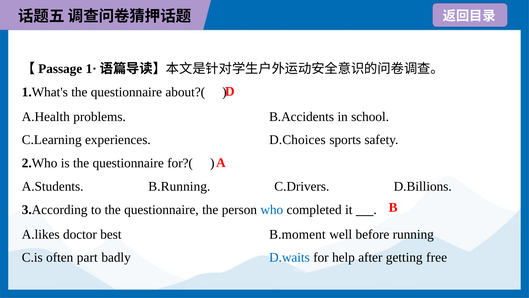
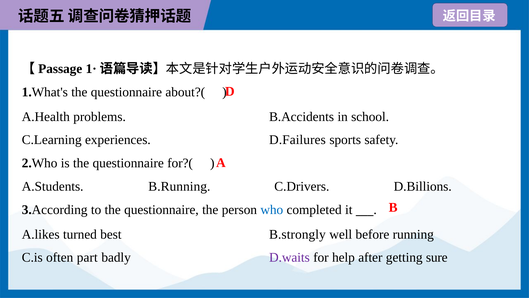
D.Choices: D.Choices -> D.Failures
doctor: doctor -> turned
B.moment: B.moment -> B.strongly
D.waits colour: blue -> purple
free: free -> sure
